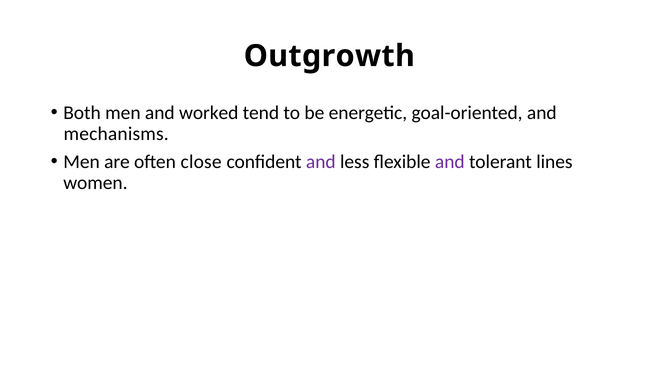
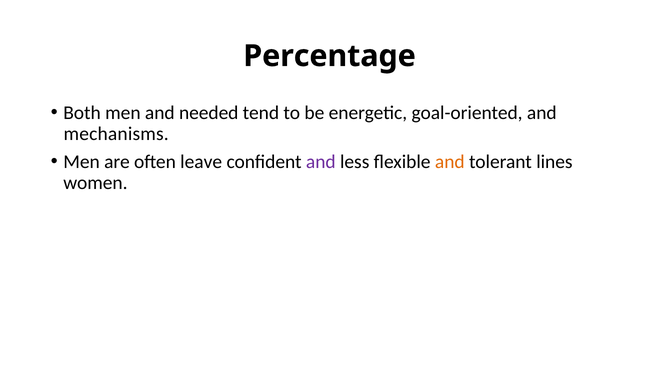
Outgrowth: Outgrowth -> Percentage
worked: worked -> needed
close: close -> leave
and at (450, 162) colour: purple -> orange
